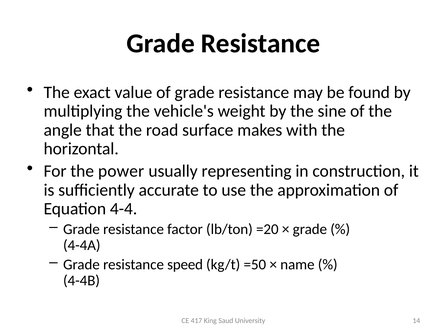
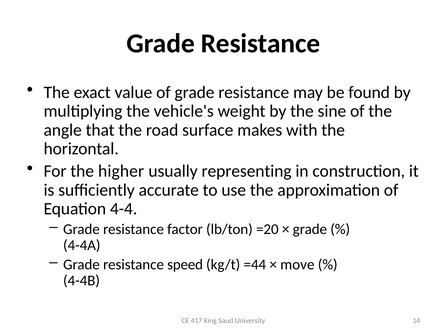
power: power -> higher
=50: =50 -> =44
name: name -> move
